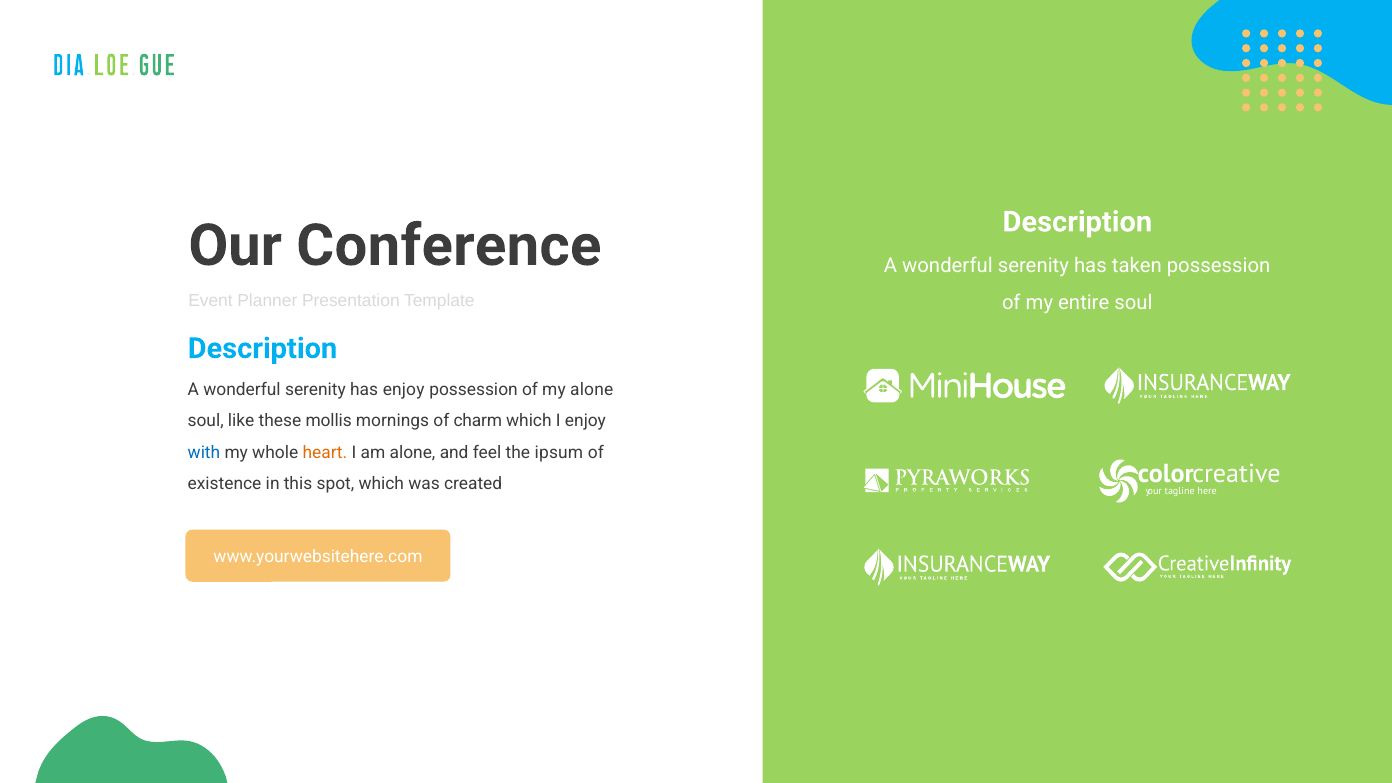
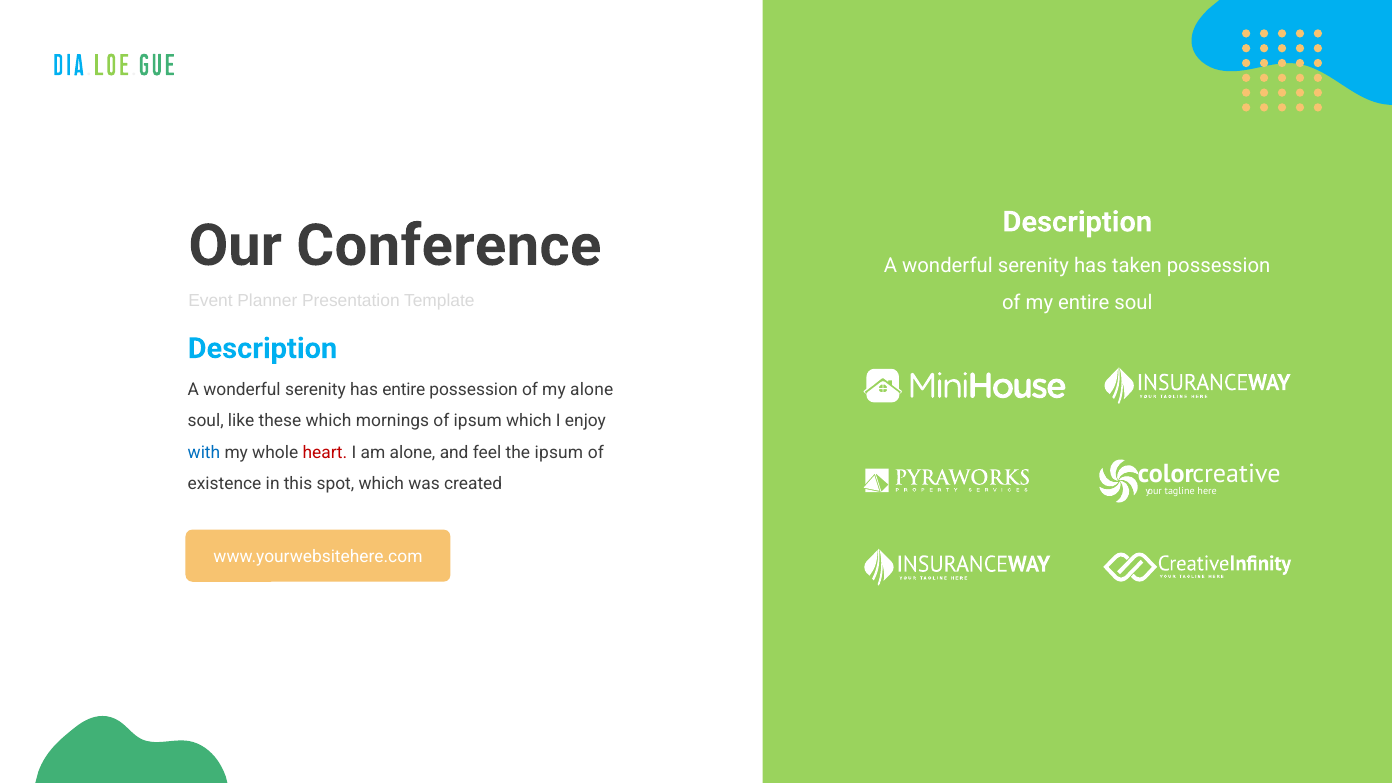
has enjoy: enjoy -> entire
these mollis: mollis -> which
of charm: charm -> ipsum
heart colour: orange -> red
